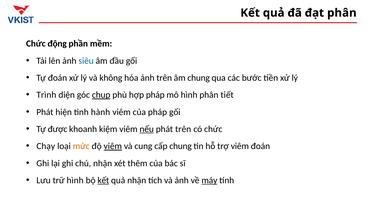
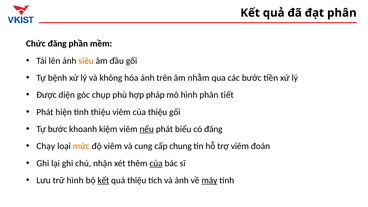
Chức động: động -> đăng
siêu colour: blue -> orange
Tự đoán: đoán -> bệnh
âm chung: chung -> nhằm
Trình: Trình -> Được
chụp underline: present -> none
tình hành: hành -> thiệu
của pháp: pháp -> thiệu
Tự được: được -> bước
phát trên: trên -> biểu
có chức: chức -> đăng
viêm at (113, 146) underline: present -> none
của at (156, 163) underline: none -> present
quả nhận: nhận -> thiệu
